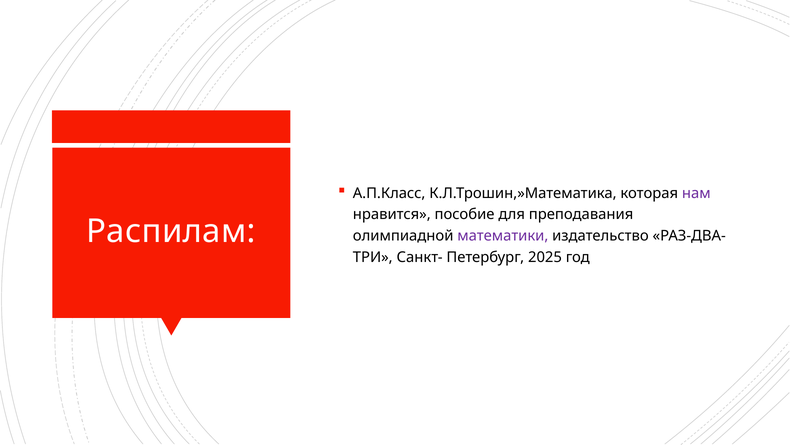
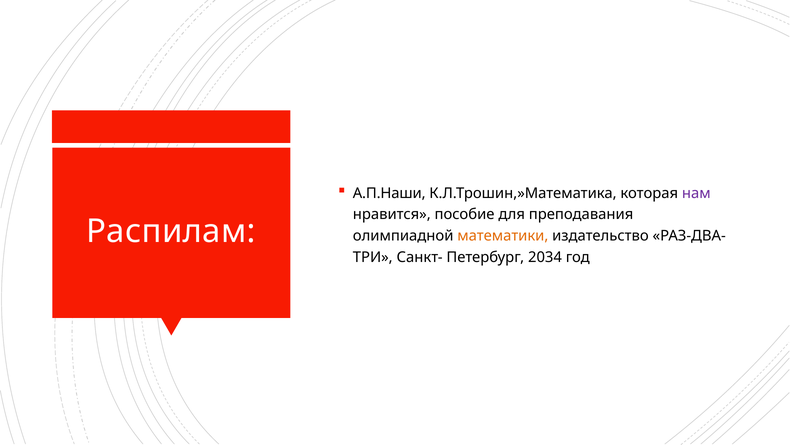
А.П.Класс: А.П.Класс -> А.П.Наши
математики colour: purple -> orange
2025: 2025 -> 2034
